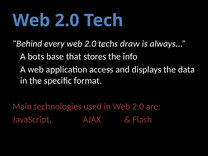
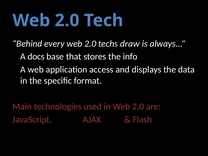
bots: bots -> docs
